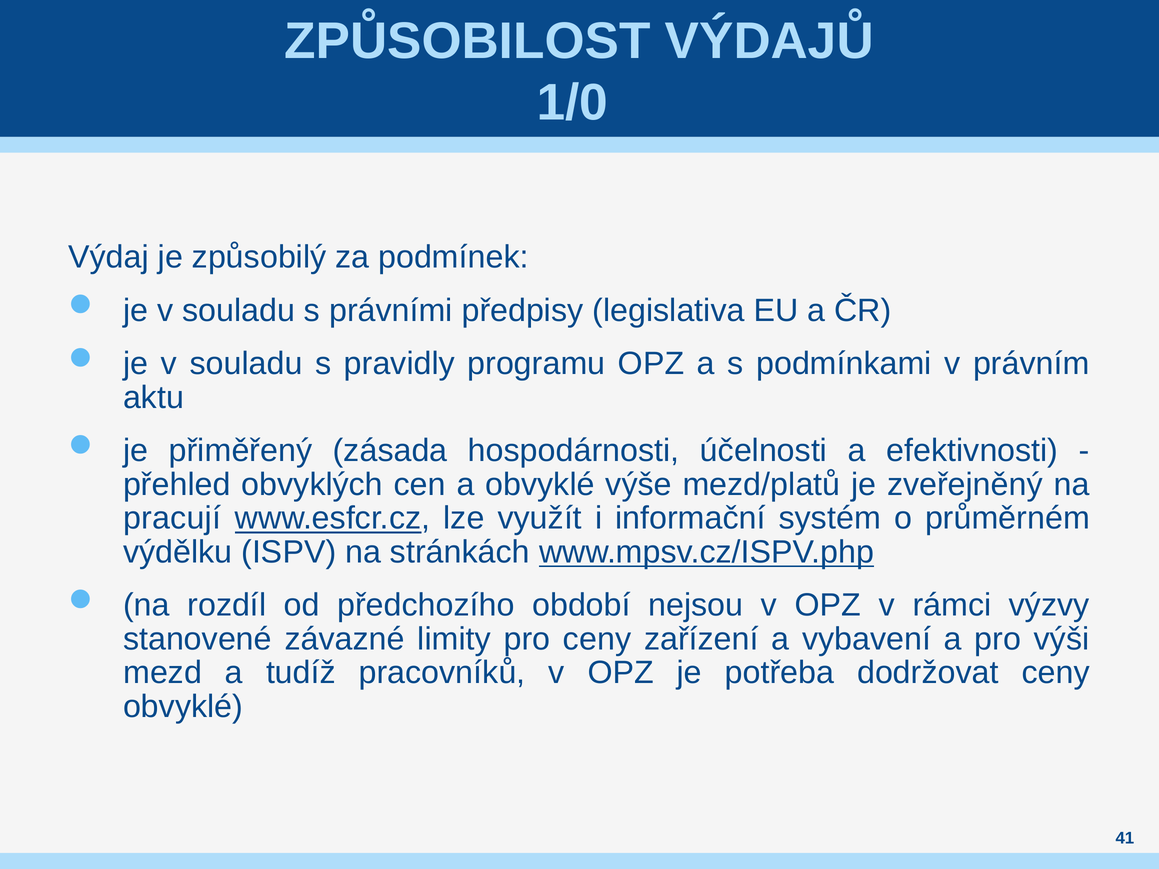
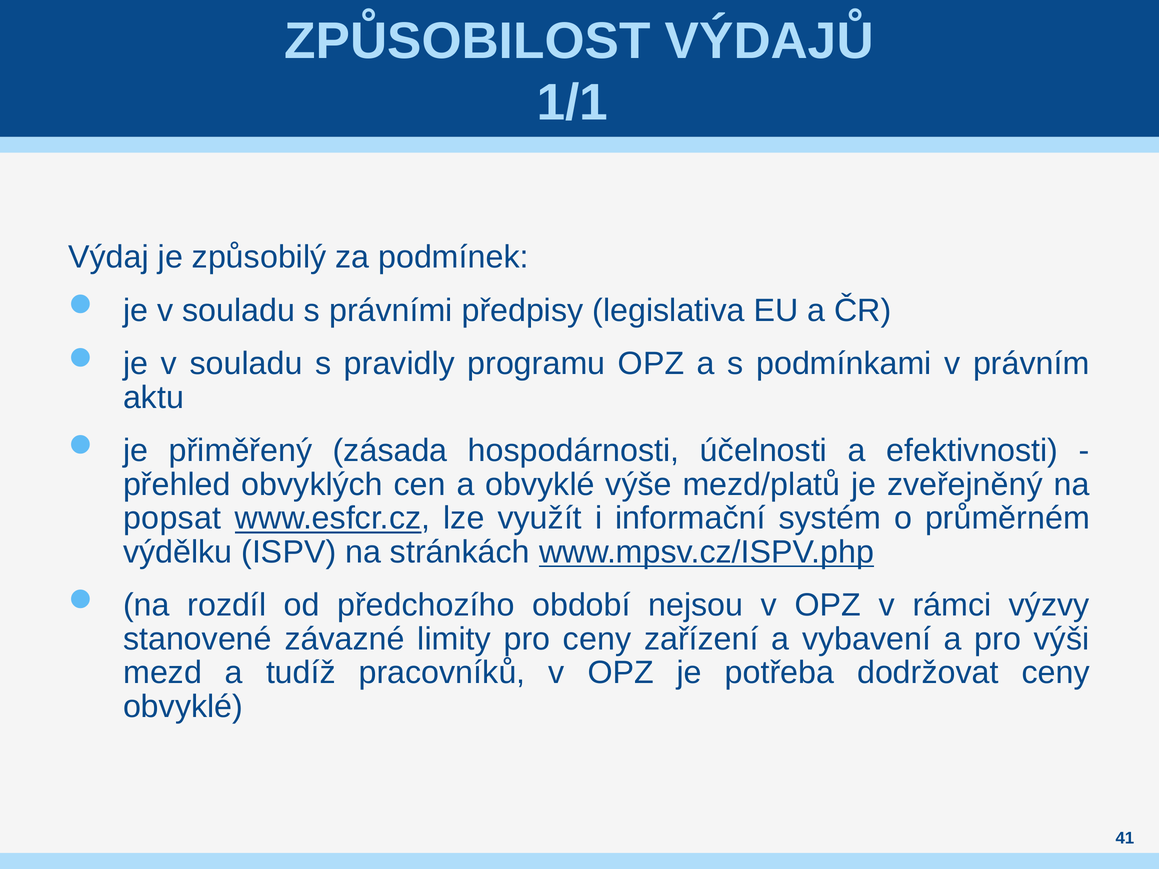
1/0: 1/0 -> 1/1
pracují: pracují -> popsat
